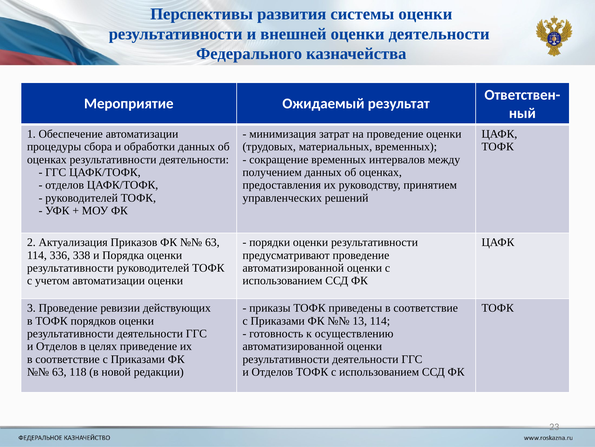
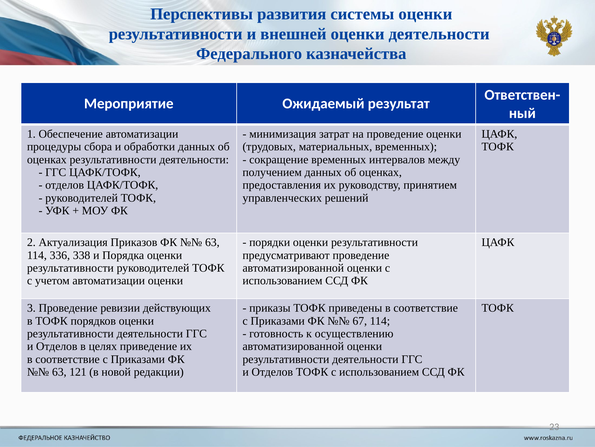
13: 13 -> 67
118: 118 -> 121
